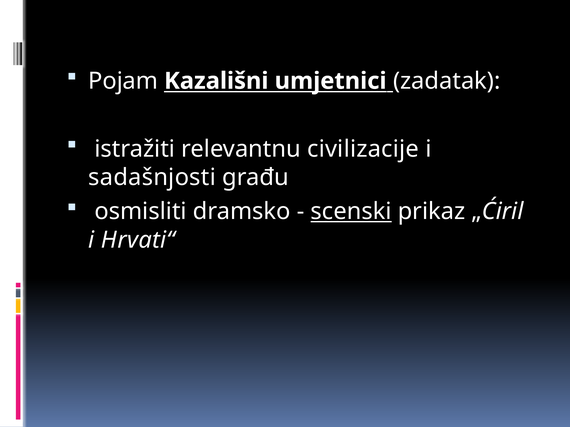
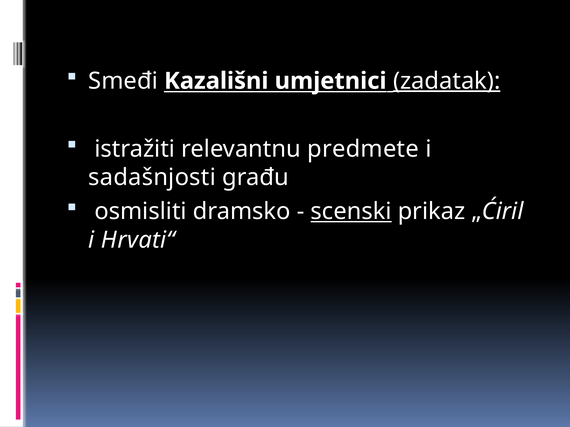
Pojam: Pojam -> Smeđi
zadatak underline: none -> present
civilizacije: civilizacije -> predmete
